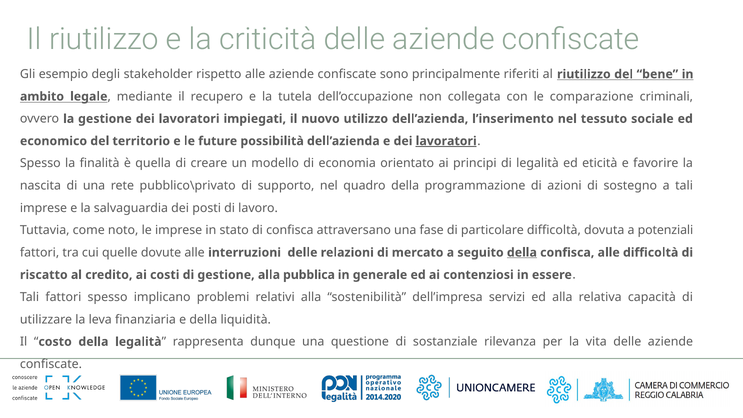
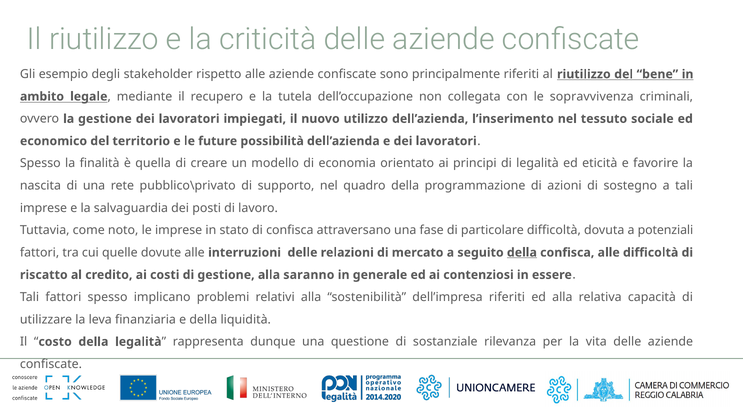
comparazione: comparazione -> sopravvivenza
lavoratori at (446, 141) underline: present -> none
pubblica: pubblica -> saranno
dell’impresa servizi: servizi -> riferiti
